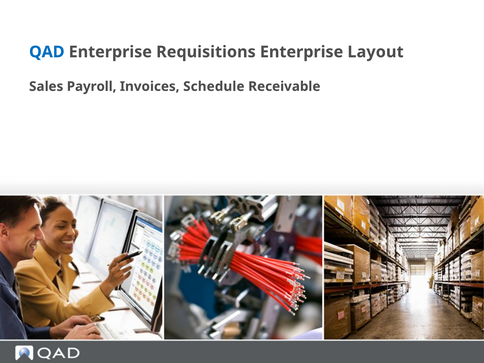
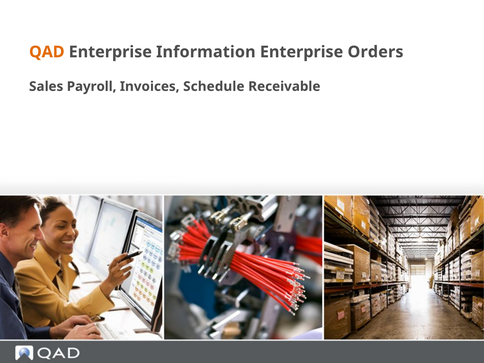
QAD colour: blue -> orange
Requisitions: Requisitions -> Information
Layout: Layout -> Orders
